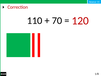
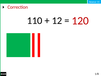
70: 70 -> 12
